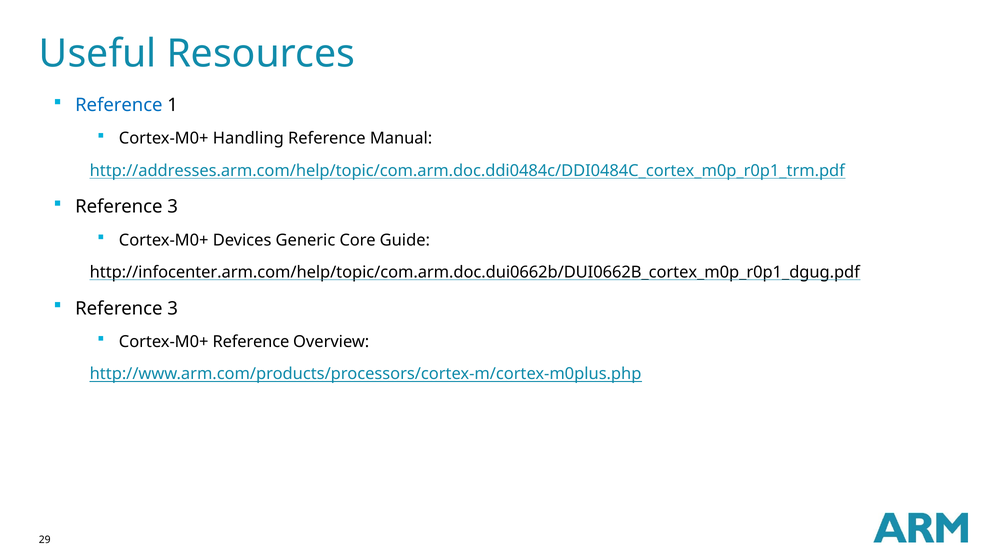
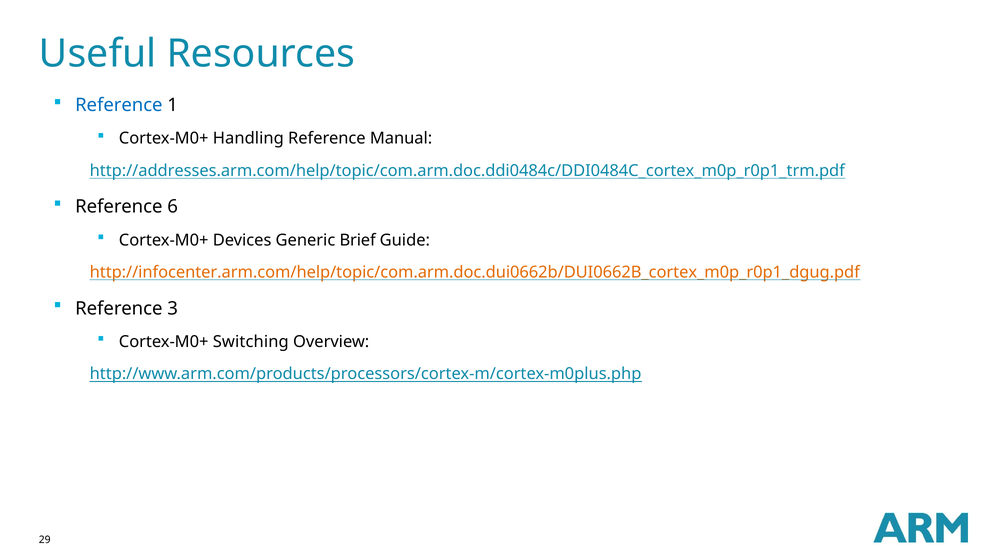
3 at (173, 207): 3 -> 6
Core: Core -> Brief
http://infocenter.arm.com/help/topic/com.arm.doc.dui0662b/DUI0662B_cortex_m0p_r0p1_dgug.pdf colour: black -> orange
Cortex-M0+ Reference: Reference -> Switching
